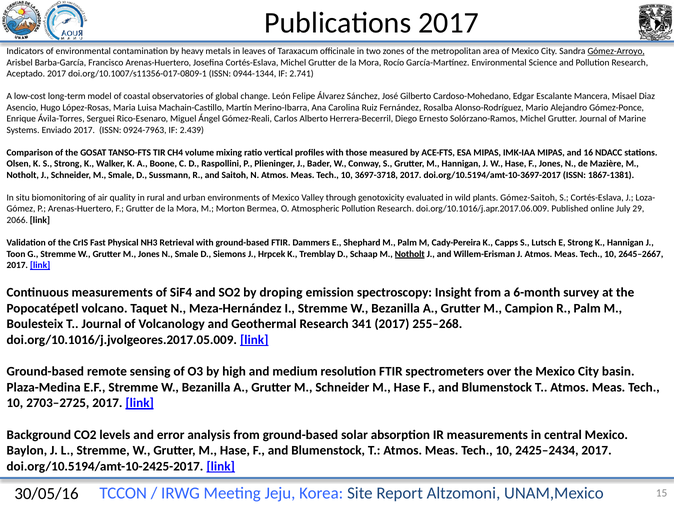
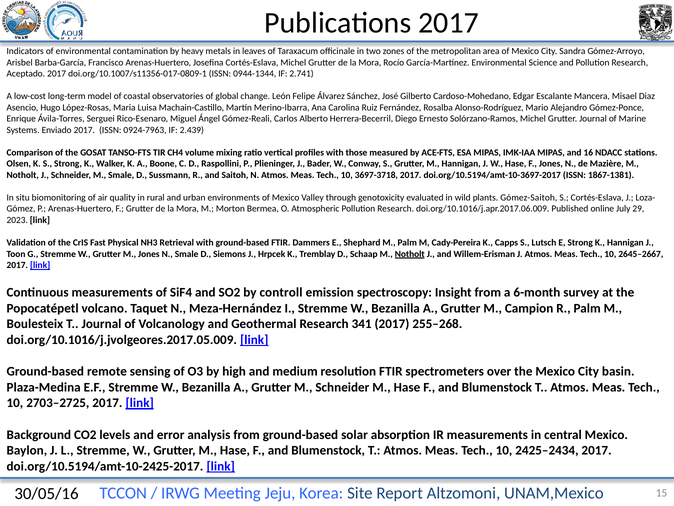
Gómez-Arroyo underline: present -> none
2066: 2066 -> 2023
droping: droping -> controll
